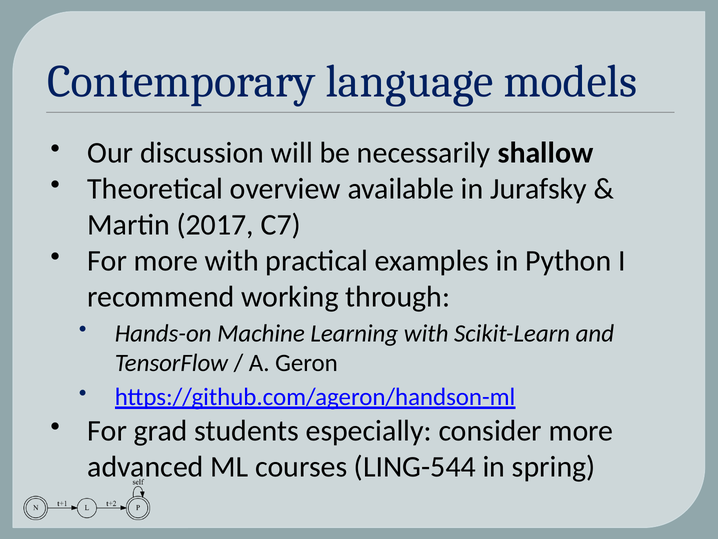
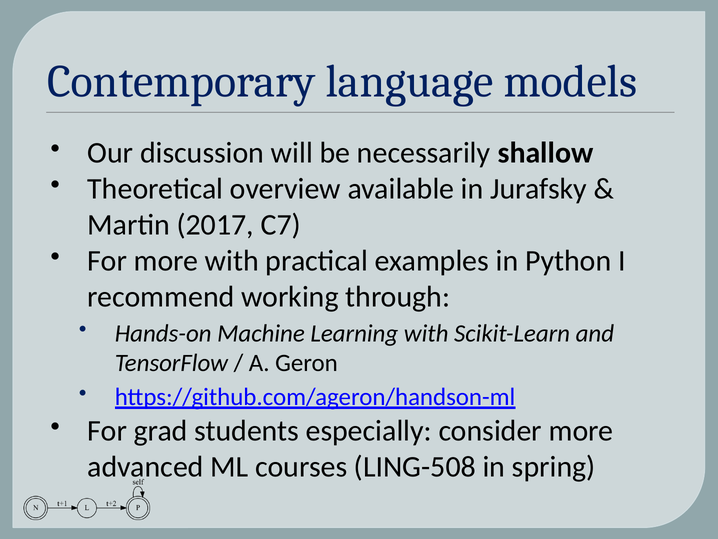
LING-544: LING-544 -> LING-508
